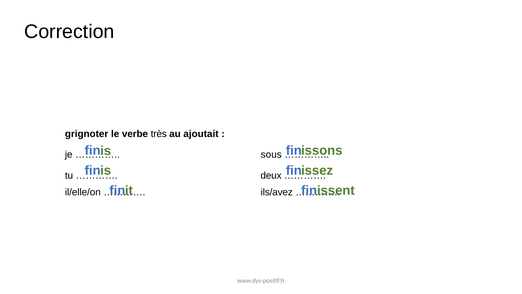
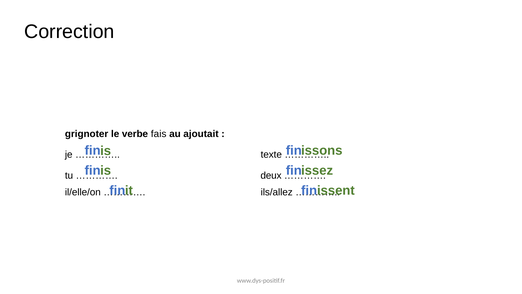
très: très -> fais
sous: sous -> texte
ils/avez: ils/avez -> ils/allez
